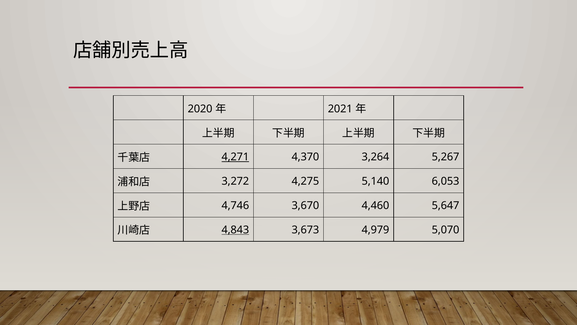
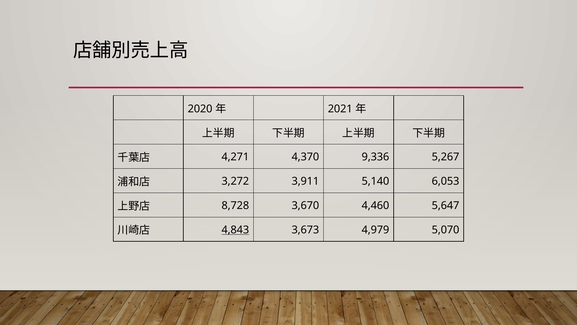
4,271 underline: present -> none
3,264: 3,264 -> 9,336
4,275: 4,275 -> 3,911
4,746: 4,746 -> 8,728
